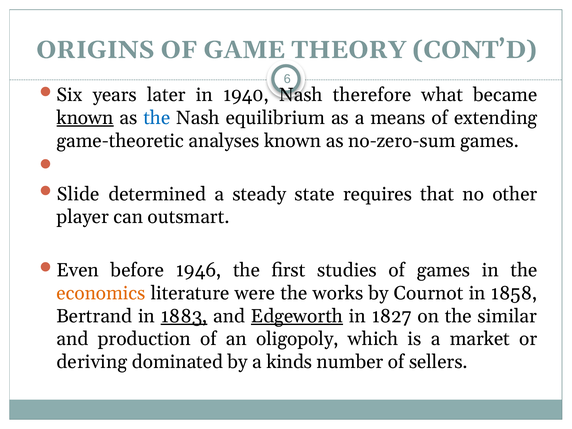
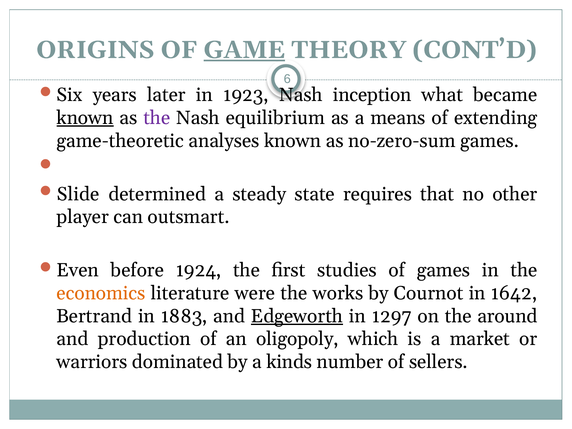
GAME underline: none -> present
1940: 1940 -> 1923
therefore: therefore -> inception
the at (157, 118) colour: blue -> purple
1946: 1946 -> 1924
1858: 1858 -> 1642
1883 underline: present -> none
1827: 1827 -> 1297
similar: similar -> around
deriving: deriving -> warriors
